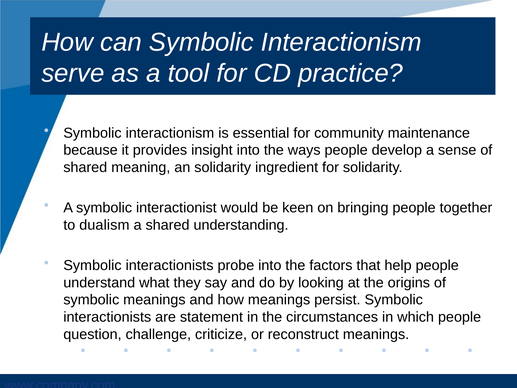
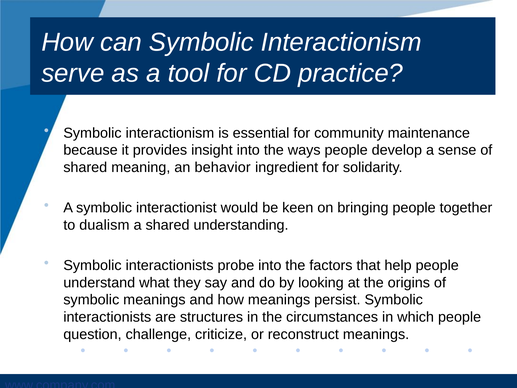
an solidarity: solidarity -> behavior
statement: statement -> structures
